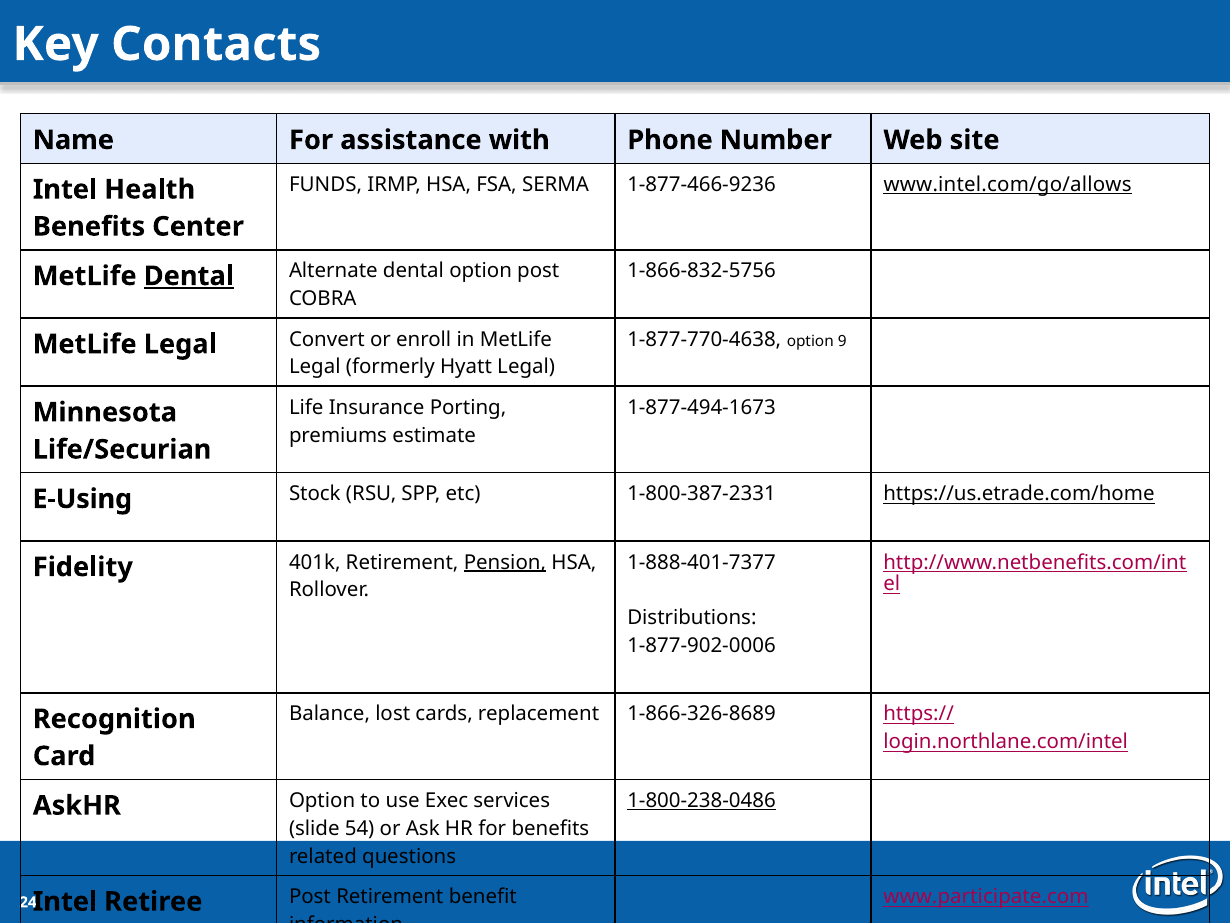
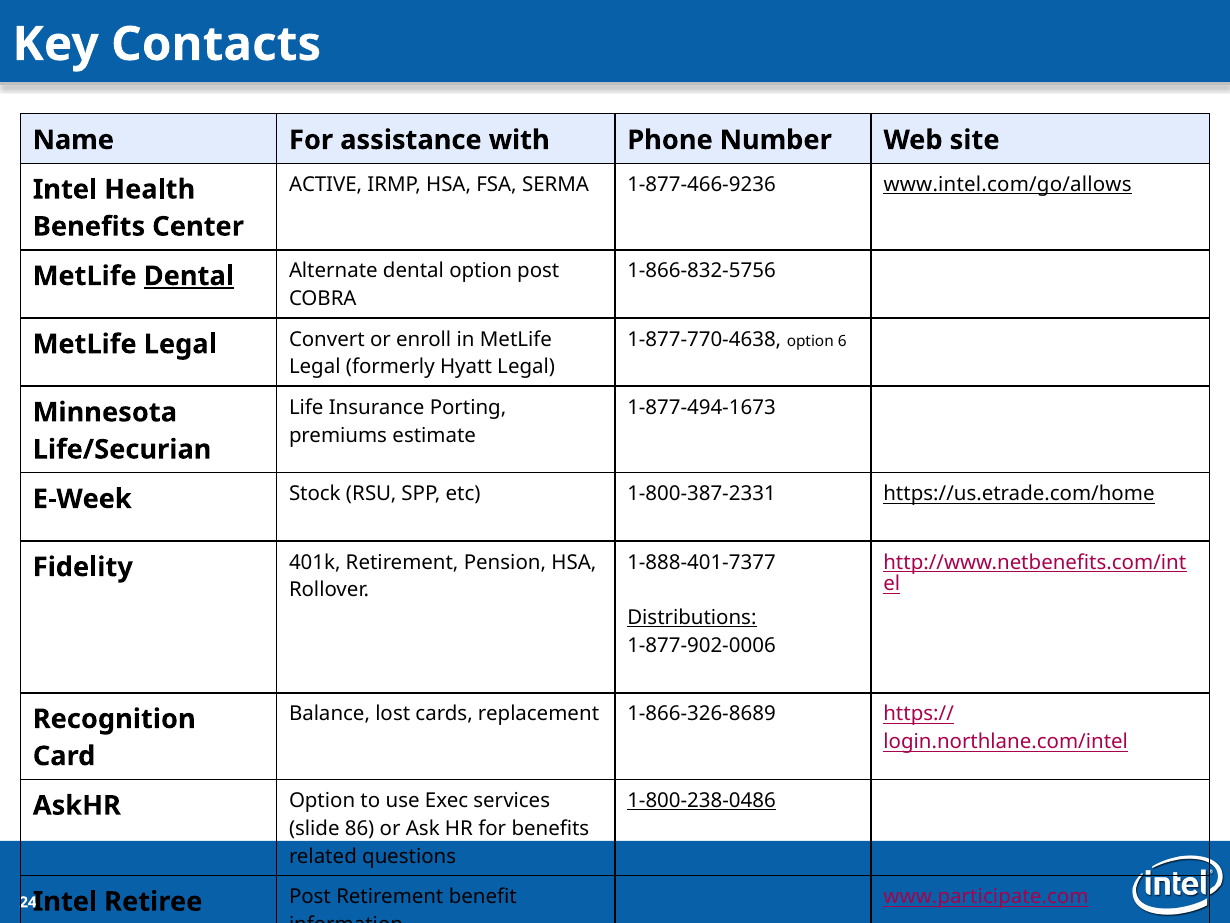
FUNDS: FUNDS -> ACTIVE
9: 9 -> 6
E-Using: E-Using -> E-Week
Pension underline: present -> none
Distributions underline: none -> present
54: 54 -> 86
